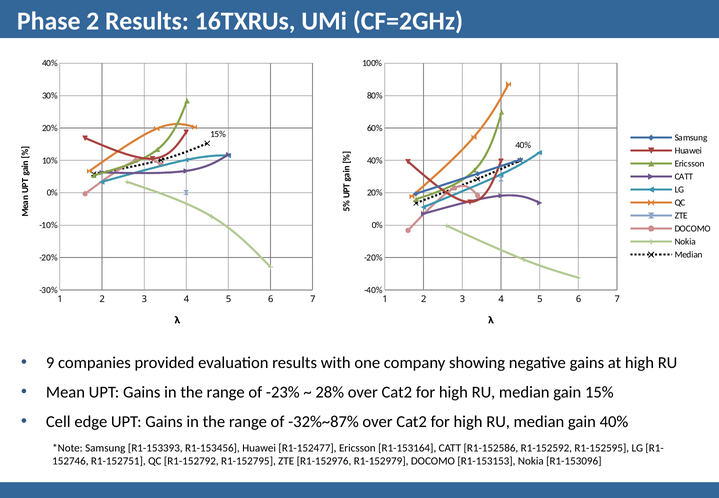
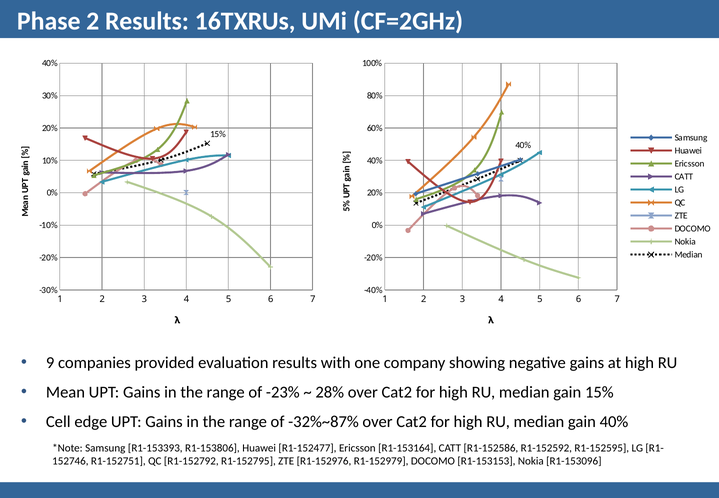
R1-153456: R1-153456 -> R1-153806
